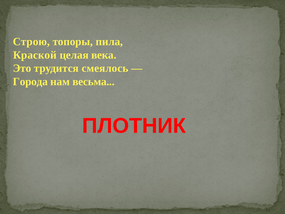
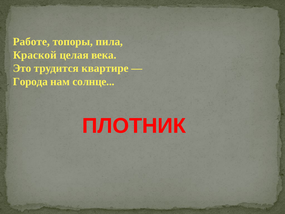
Строю: Строю -> Работе
смеялось: смеялось -> квартире
весьма: весьма -> солнце
